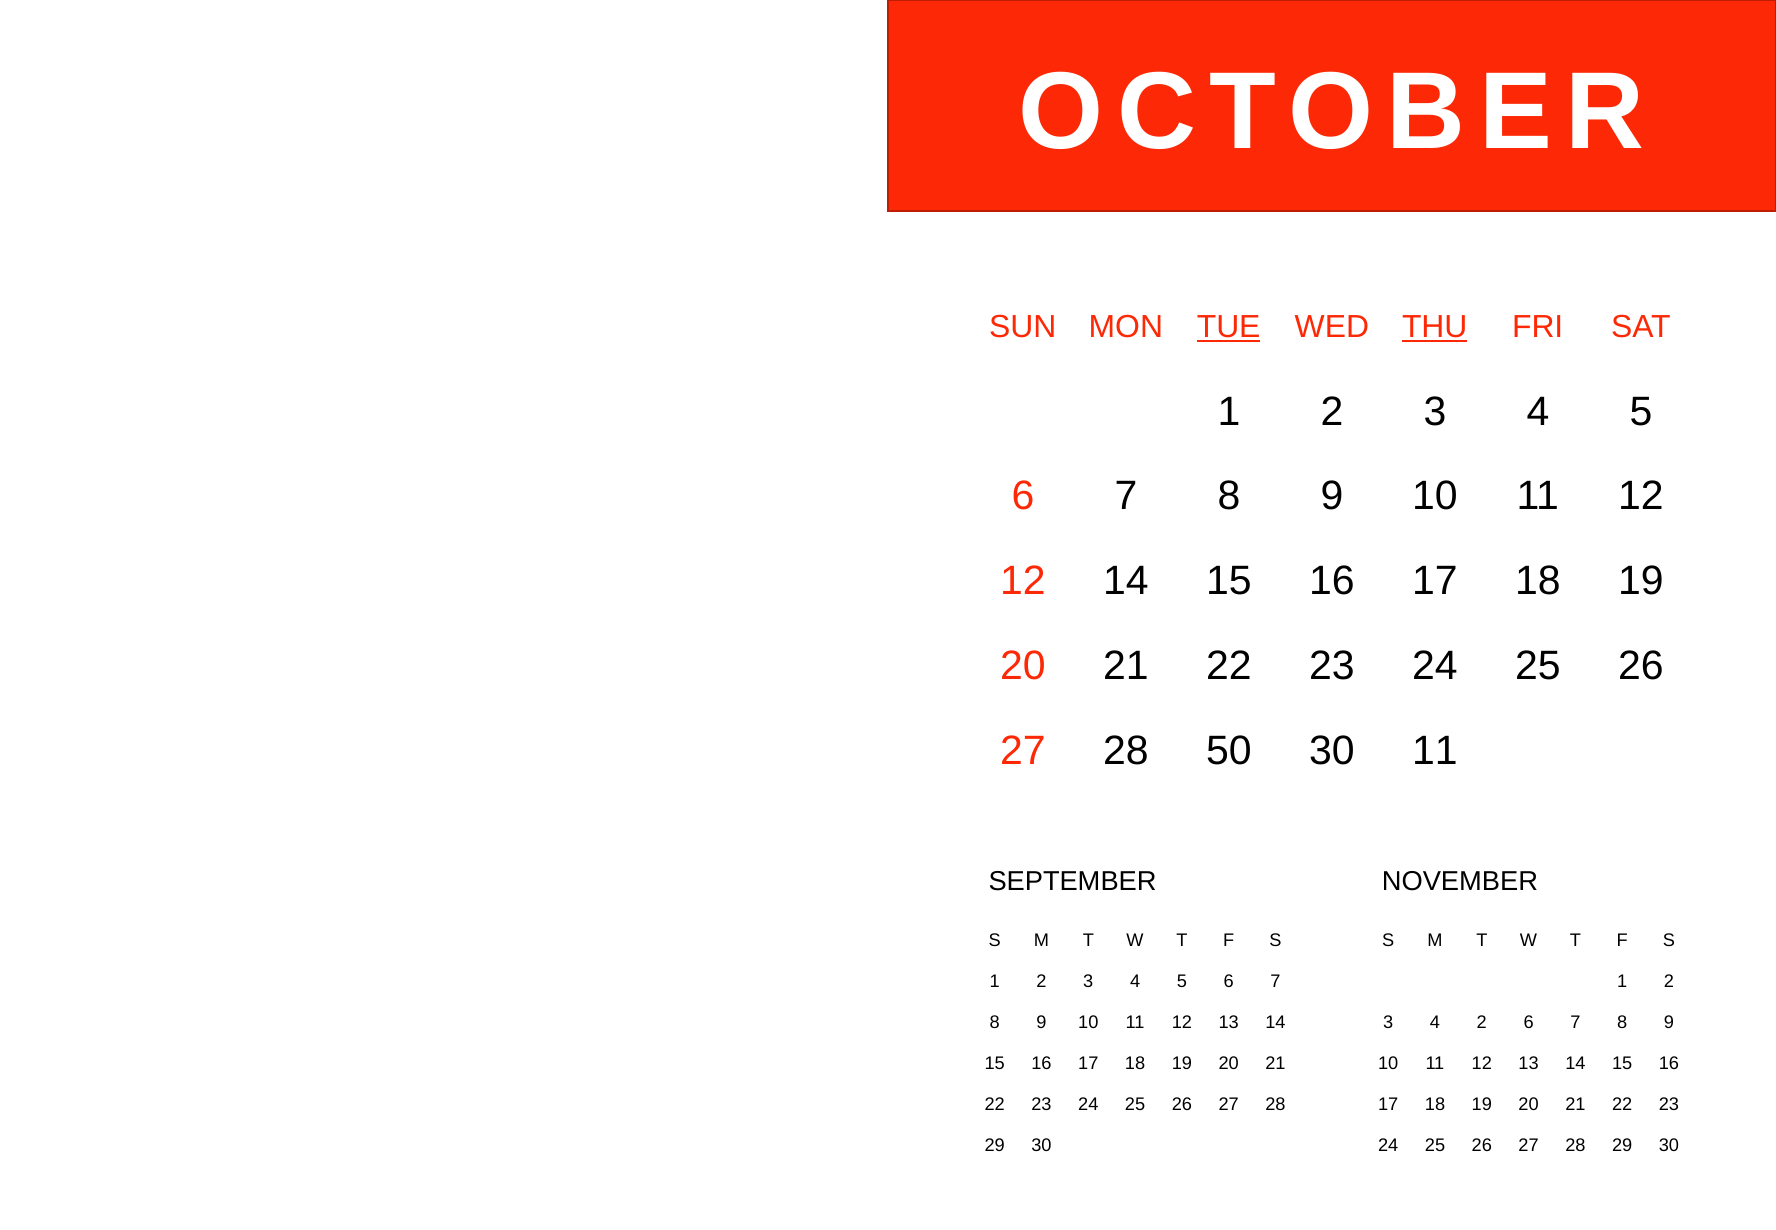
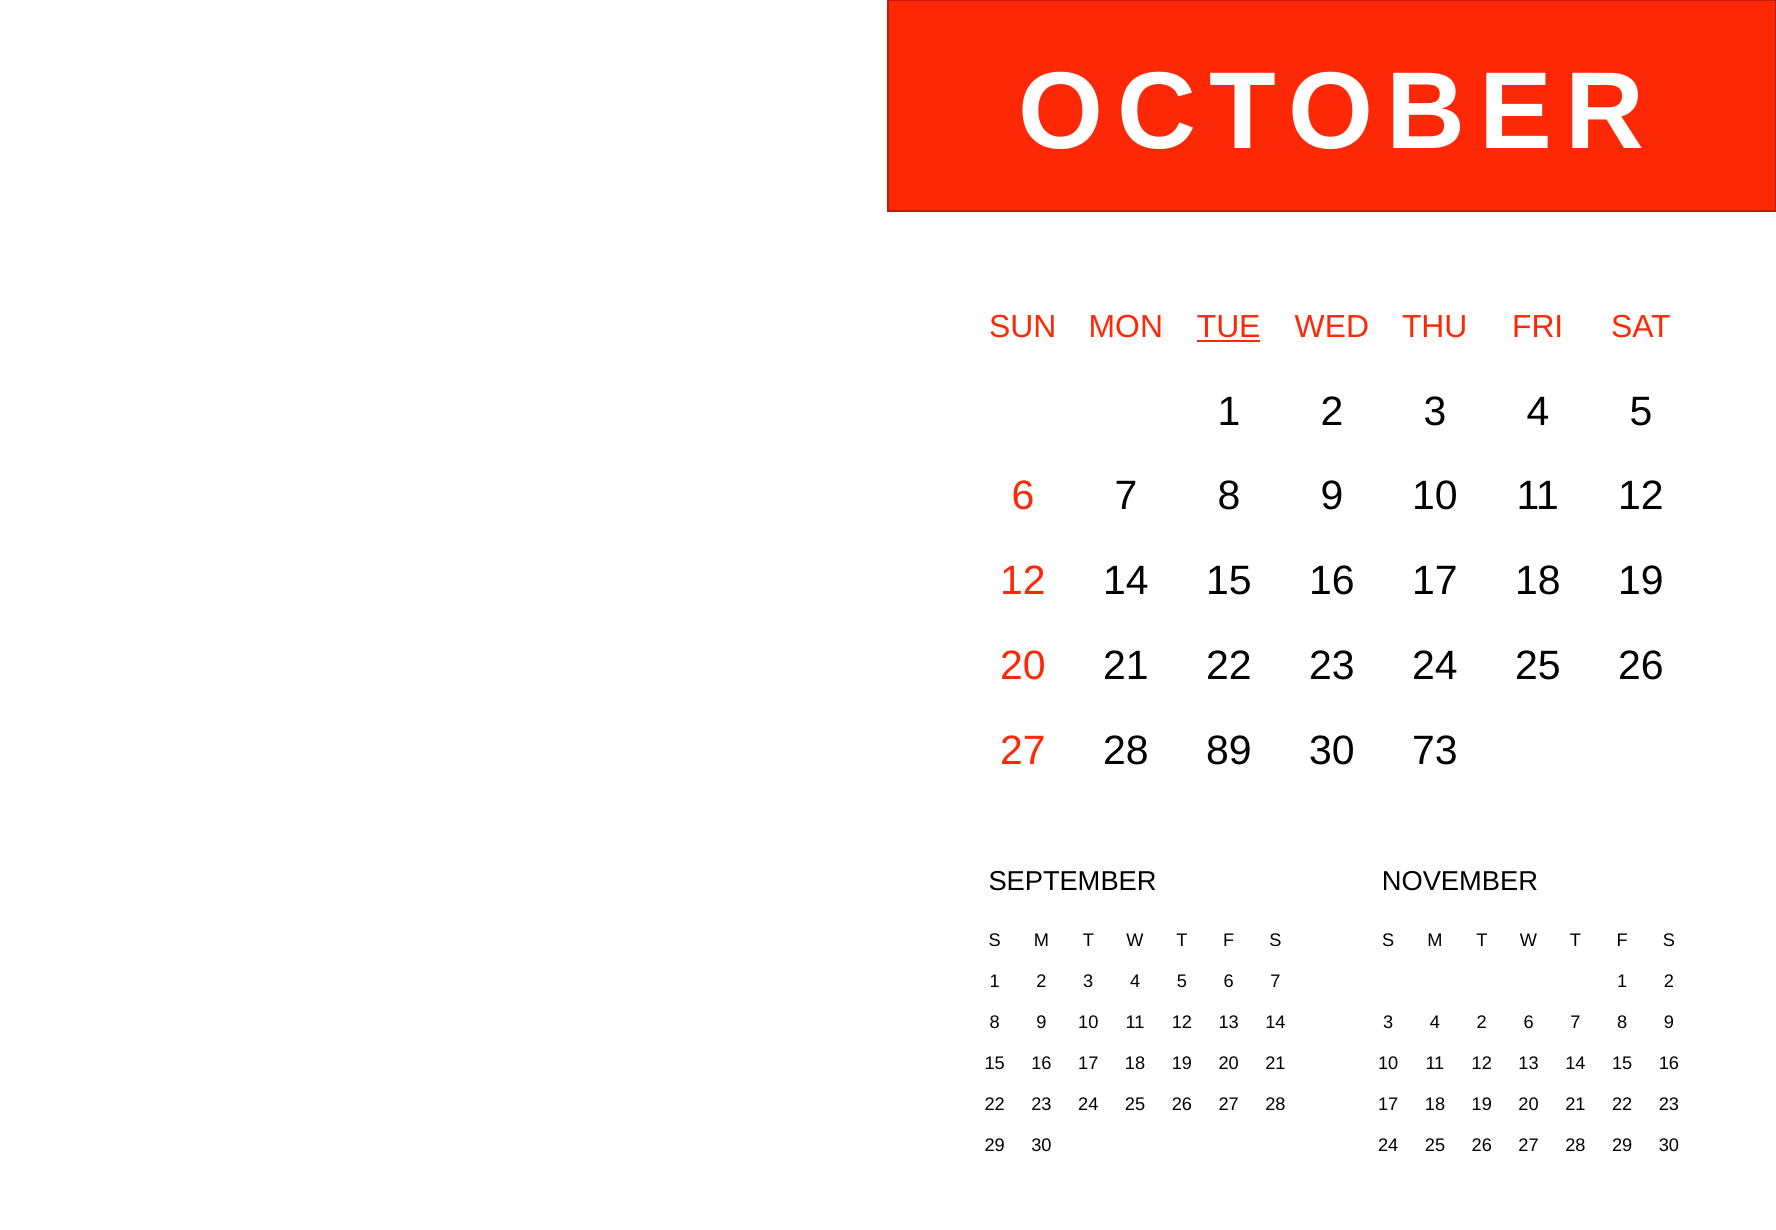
THU underline: present -> none
50: 50 -> 89
30 11: 11 -> 73
